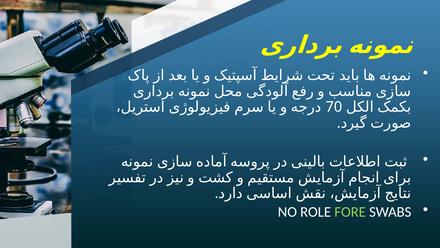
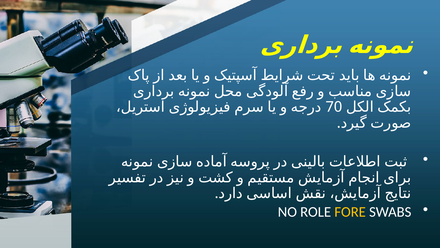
FORE colour: light green -> yellow
